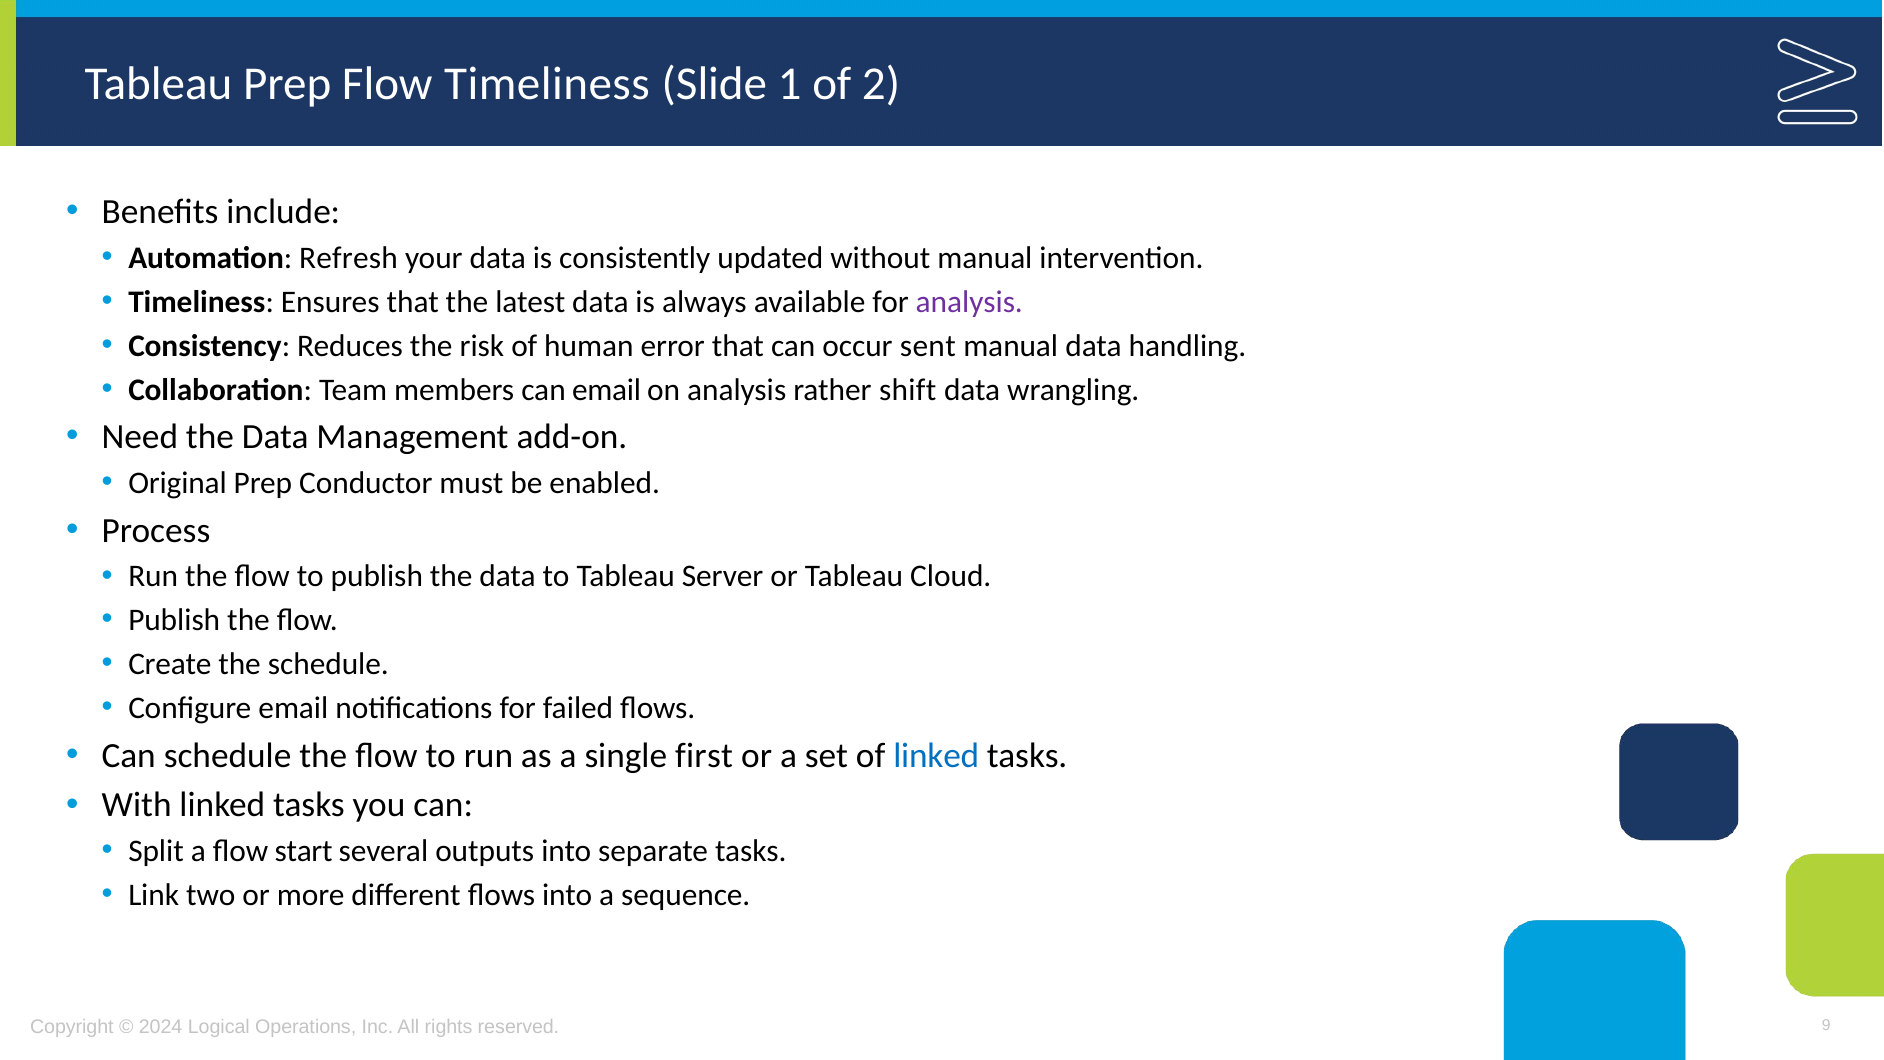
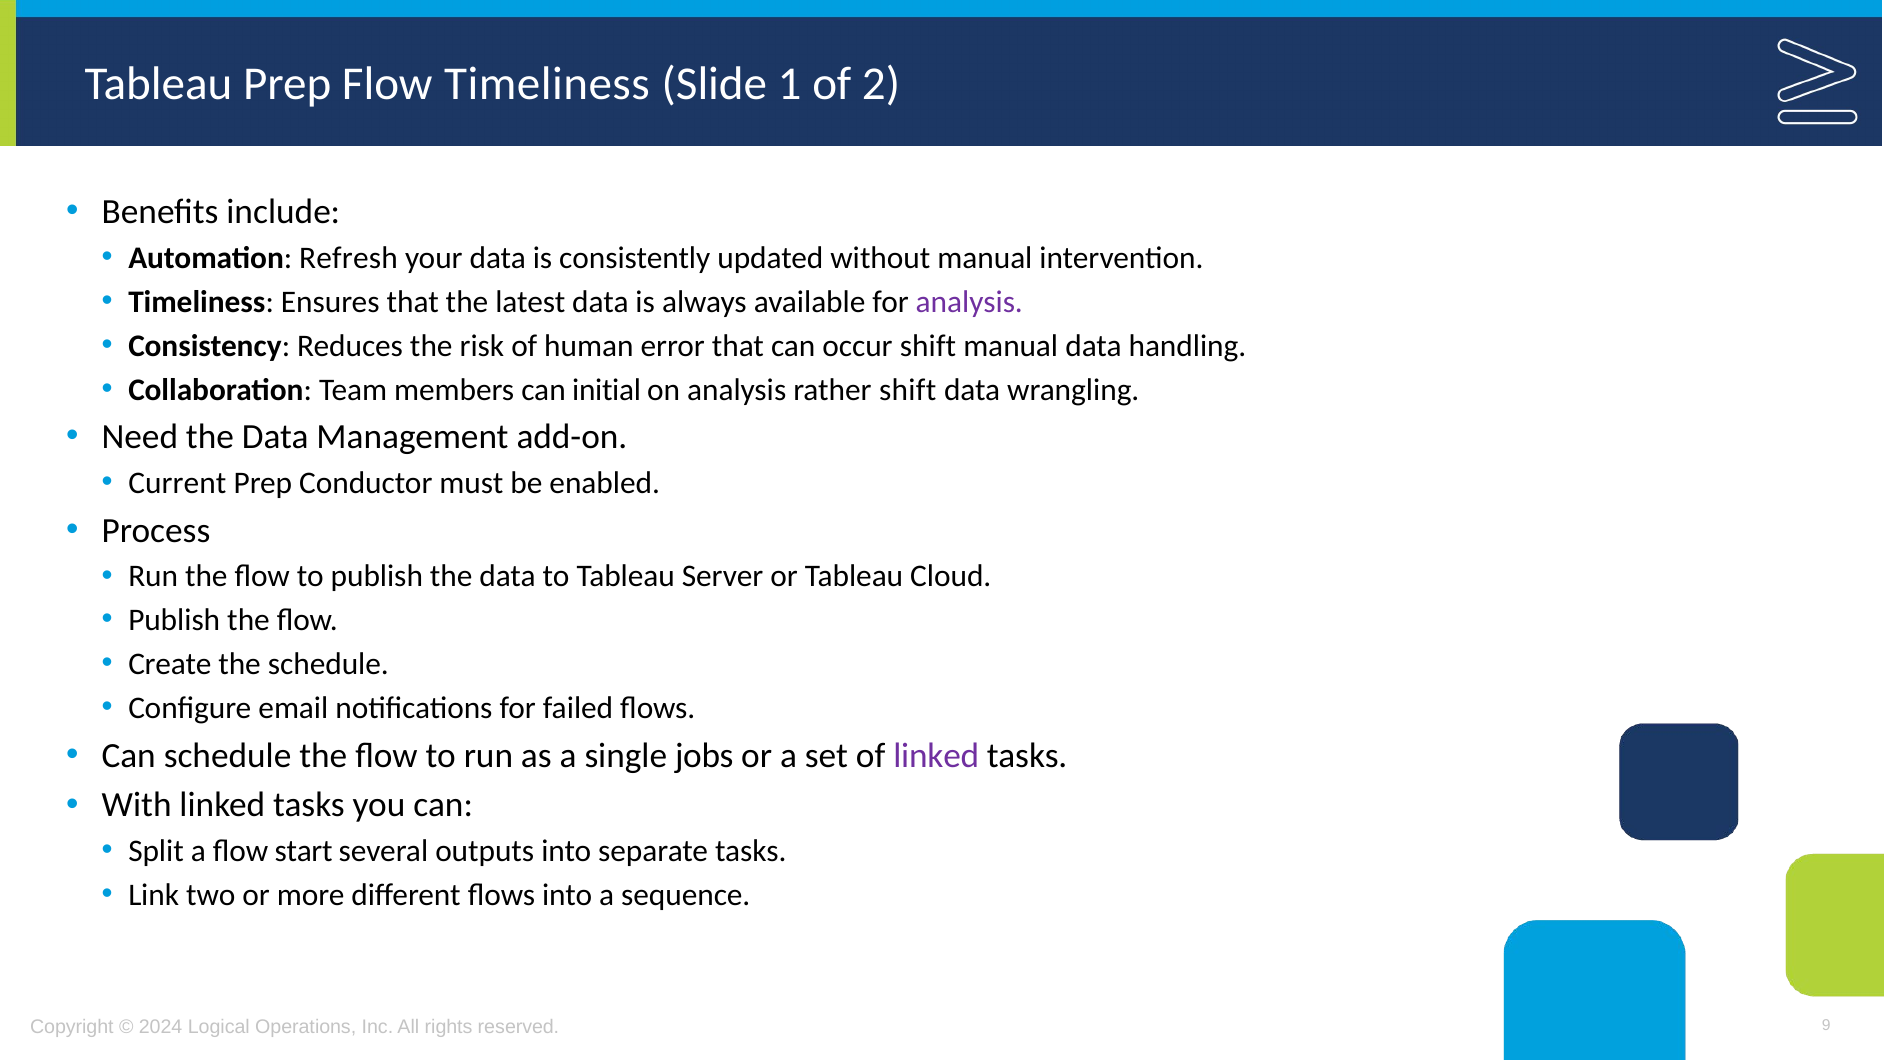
occur sent: sent -> shift
can email: email -> initial
Original: Original -> Current
first: first -> jobs
linked at (936, 756) colour: blue -> purple
